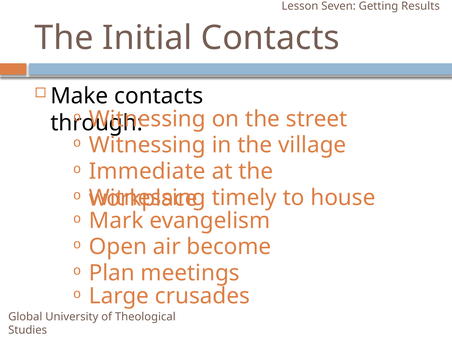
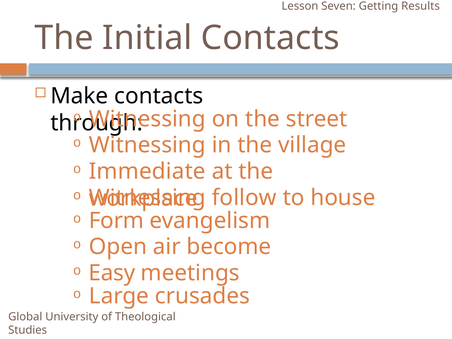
timely: timely -> follow
Mark: Mark -> Form
Plan: Plan -> Easy
